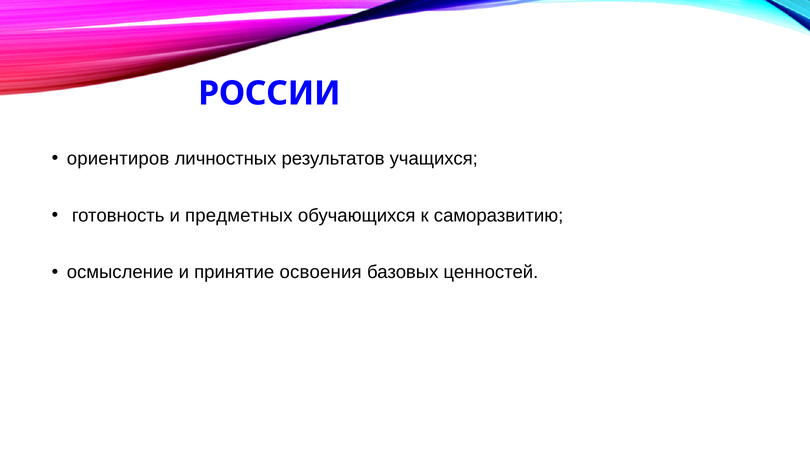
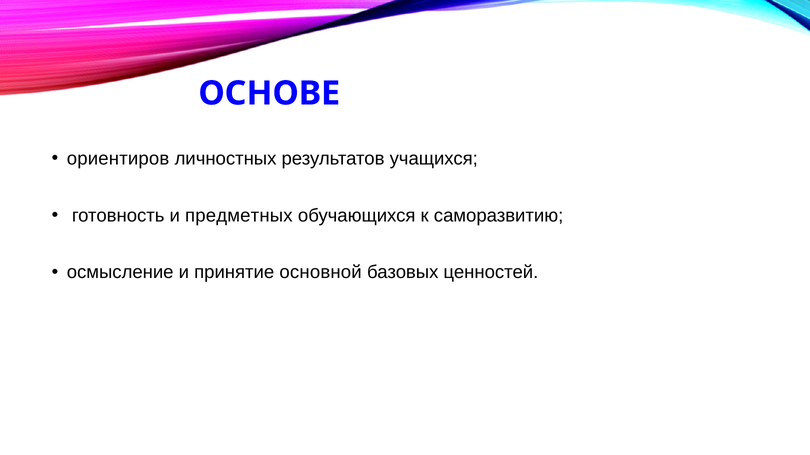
РОССИИ: РОССИИ -> ОСНОВЕ
освоения: освоения -> основной
